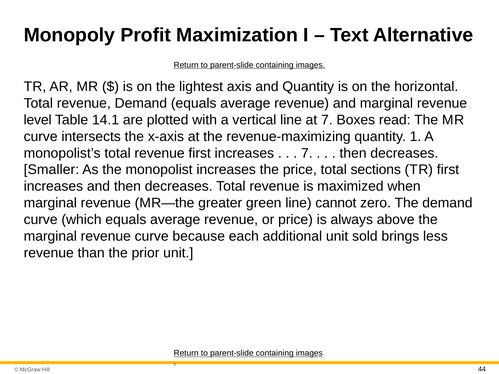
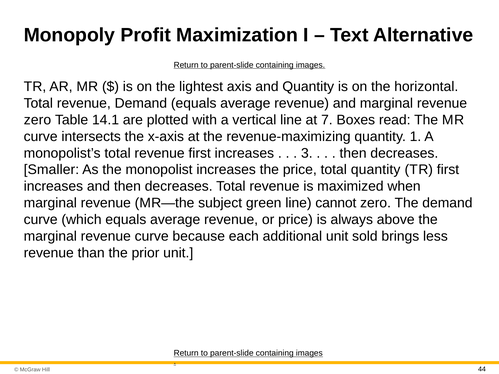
level at (38, 120): level -> zero
7 at (307, 153): 7 -> 3
total sections: sections -> quantity
greater: greater -> subject
